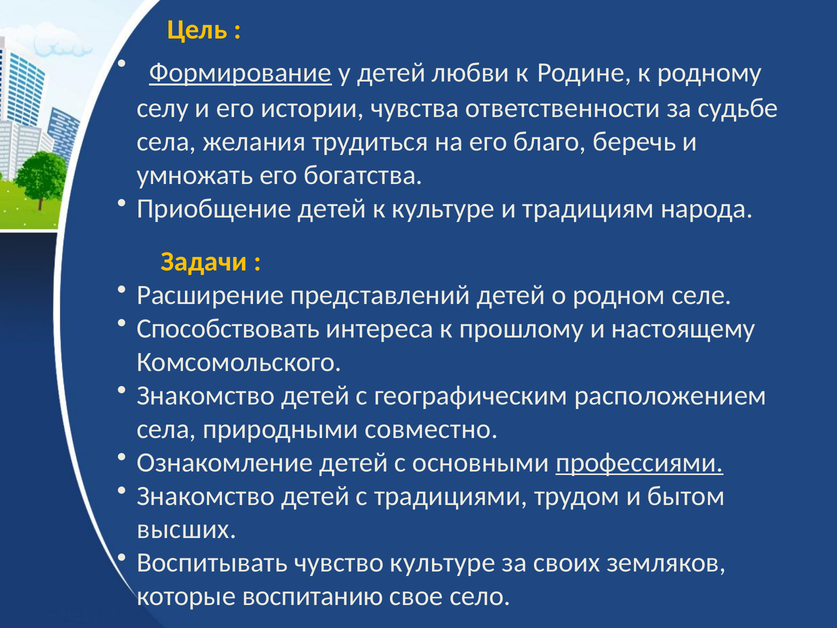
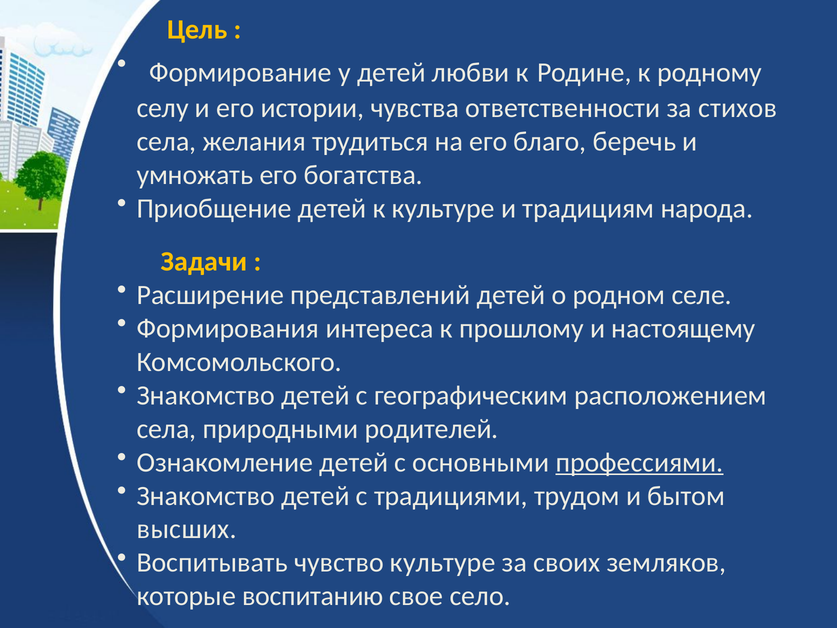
Формирование underline: present -> none
судьбе: судьбе -> стихов
Способствовать: Способствовать -> Формирования
совместно: совместно -> родителей
